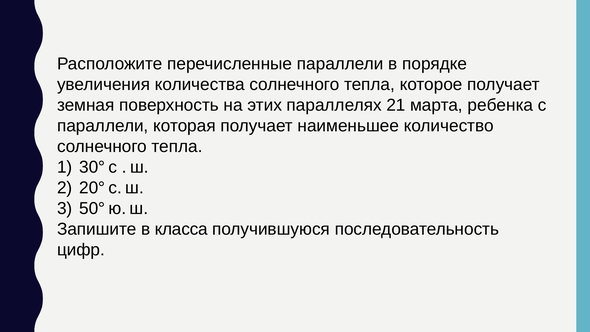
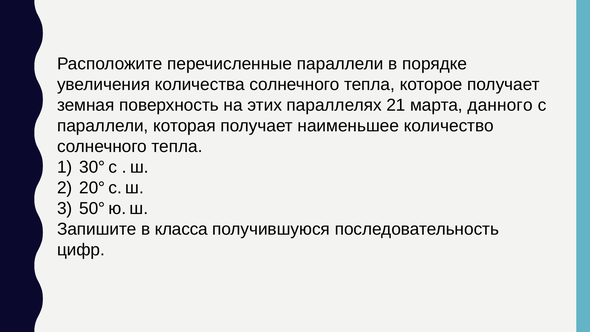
ребенка: ребенка -> данного
